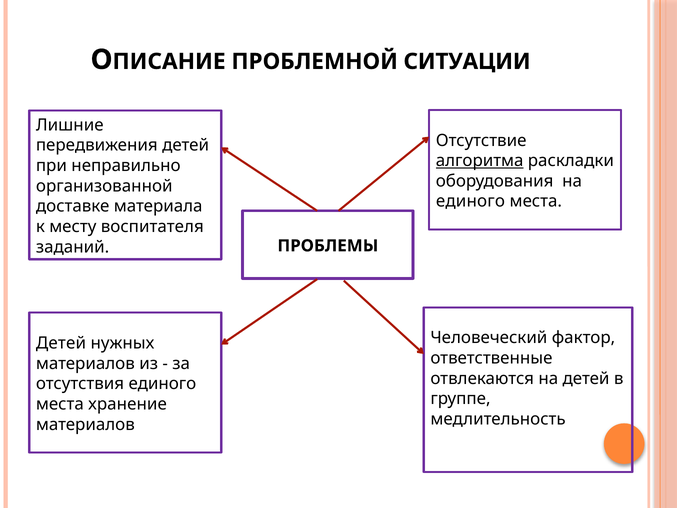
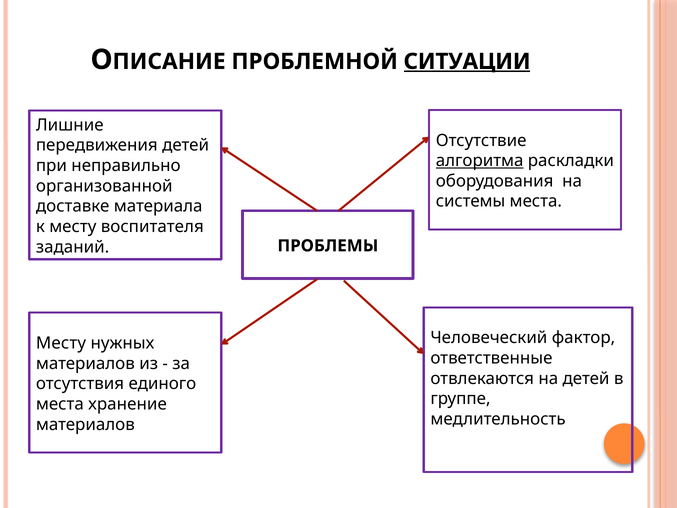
СИТУАЦИИ underline: none -> present
единого at (470, 201): единого -> системы
Детей at (61, 343): Детей -> Месту
